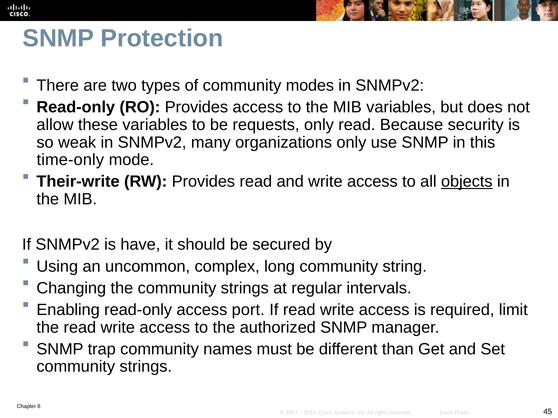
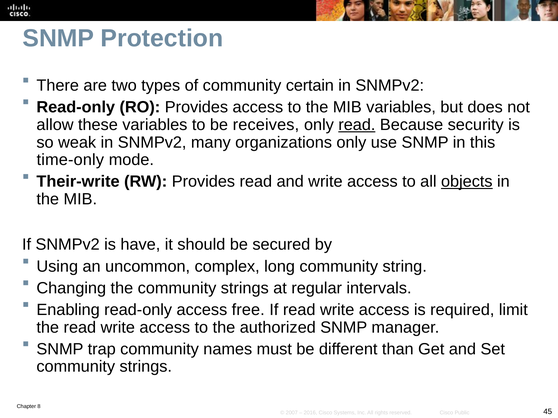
modes: modes -> certain
requests: requests -> receives
read at (357, 125) underline: none -> present
port: port -> free
